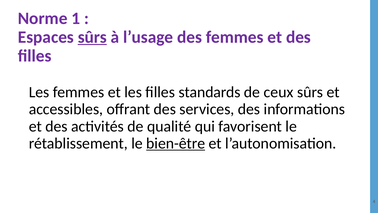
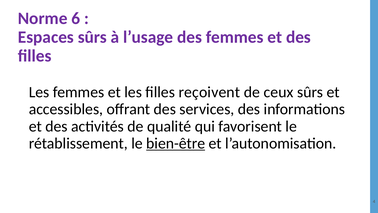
1: 1 -> 6
sûrs at (92, 37) underline: present -> none
standards: standards -> reçoivent
